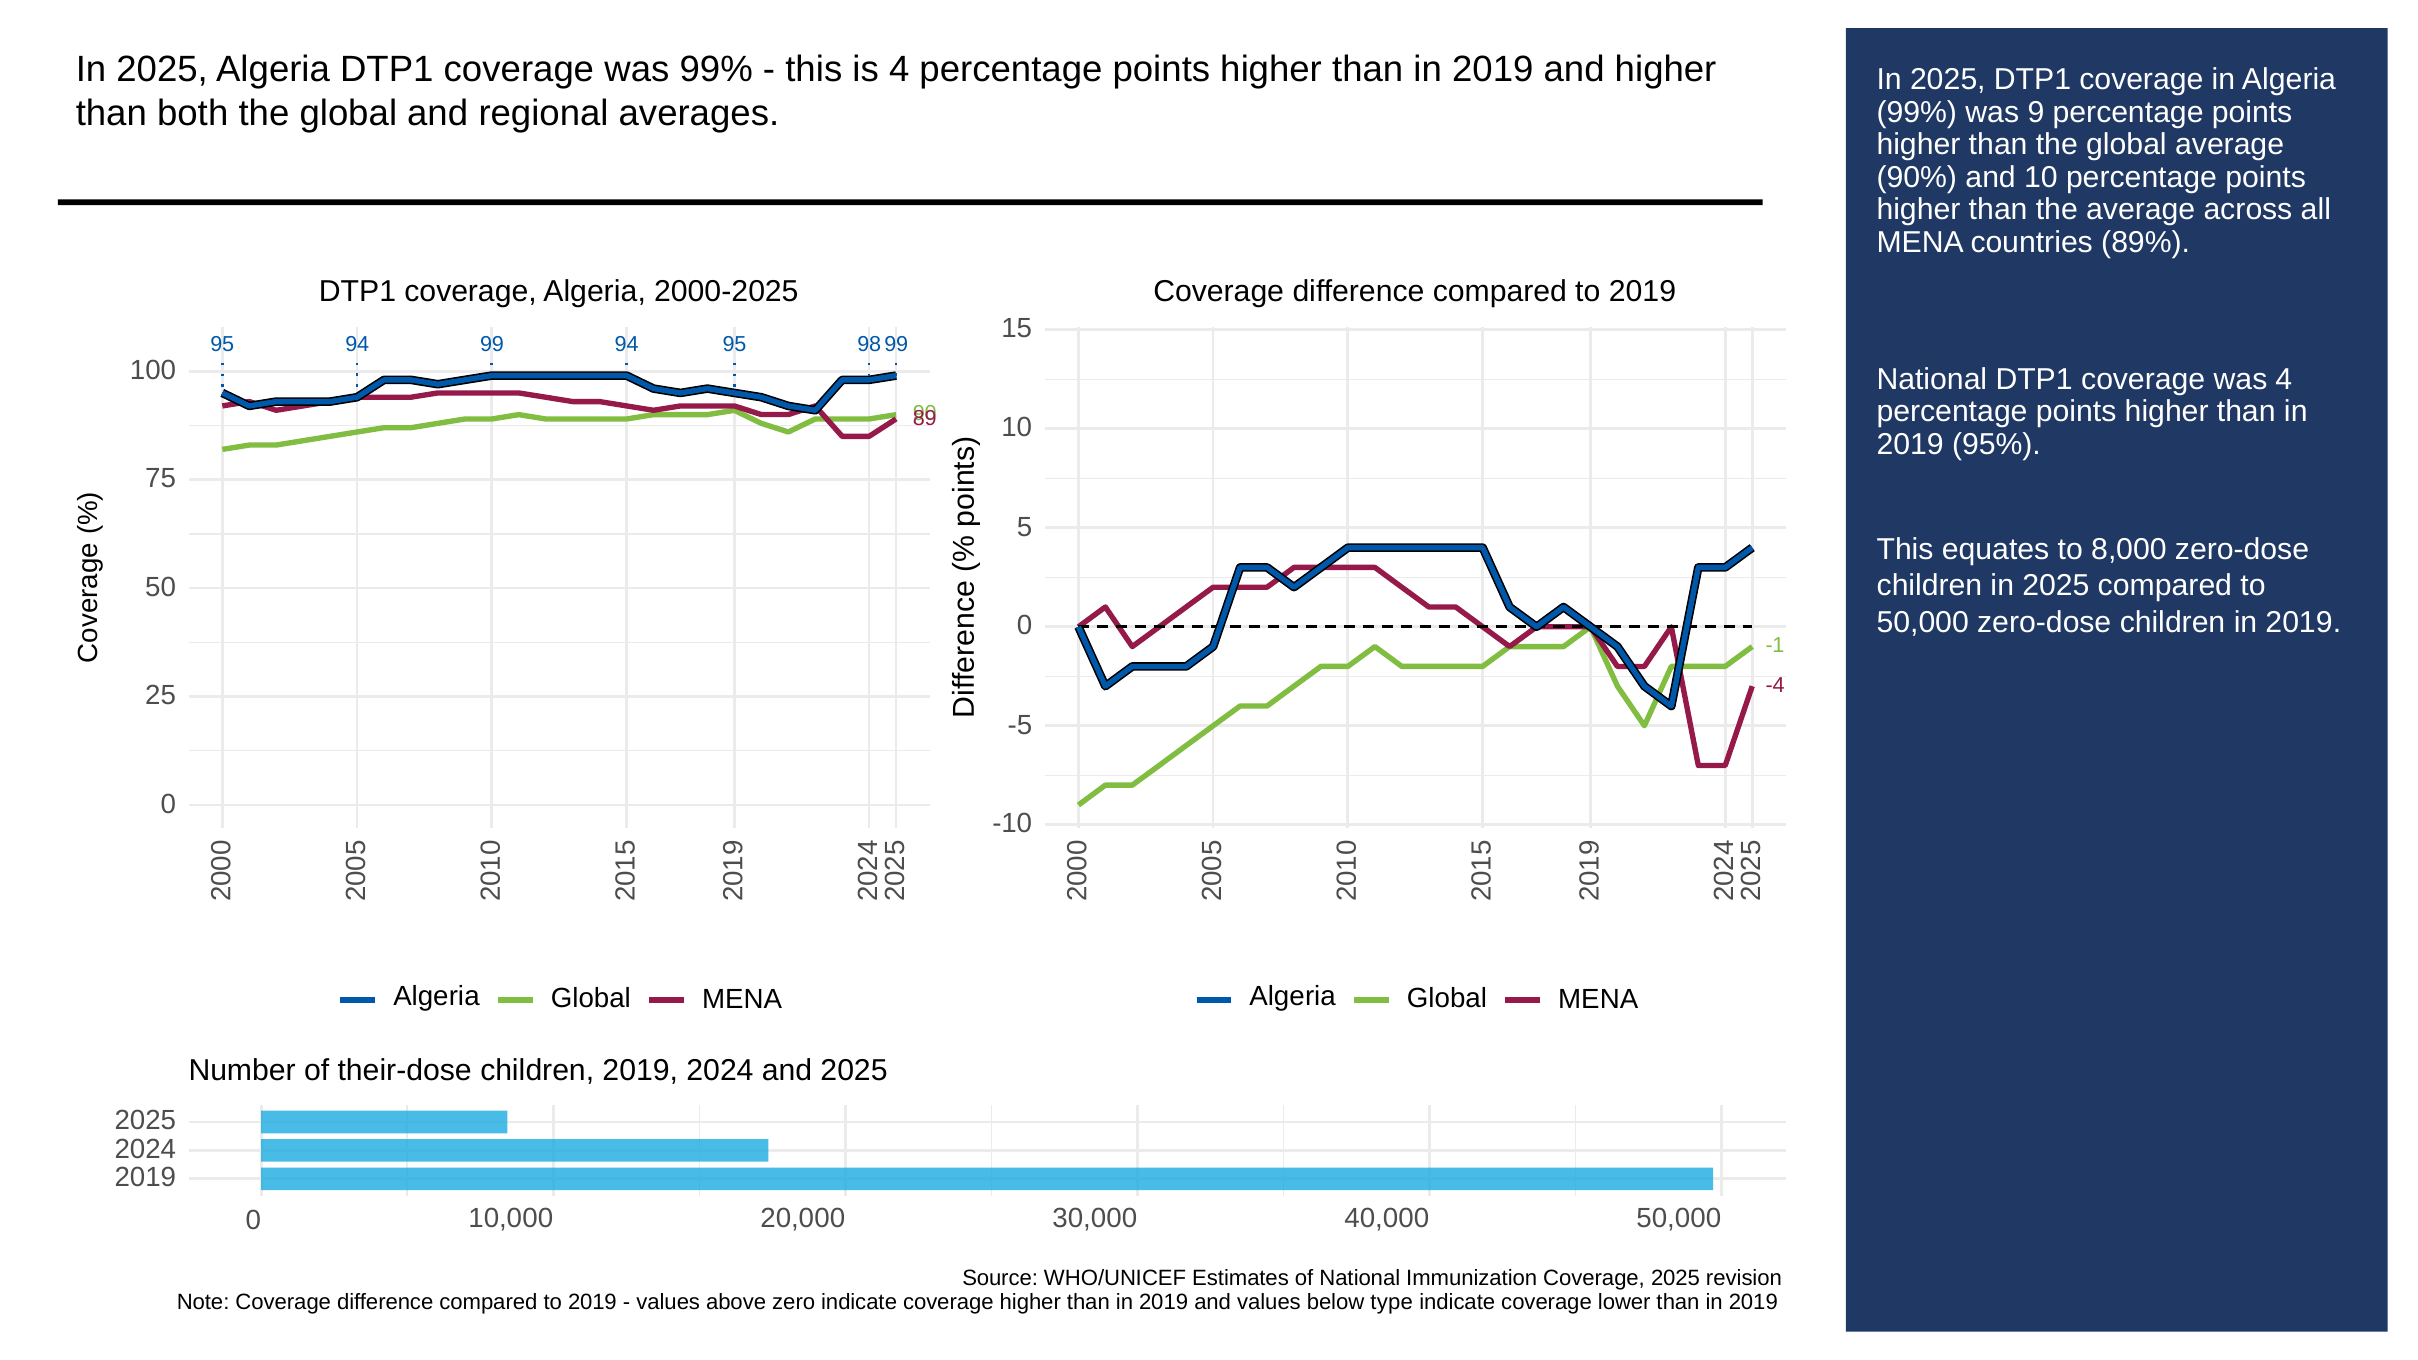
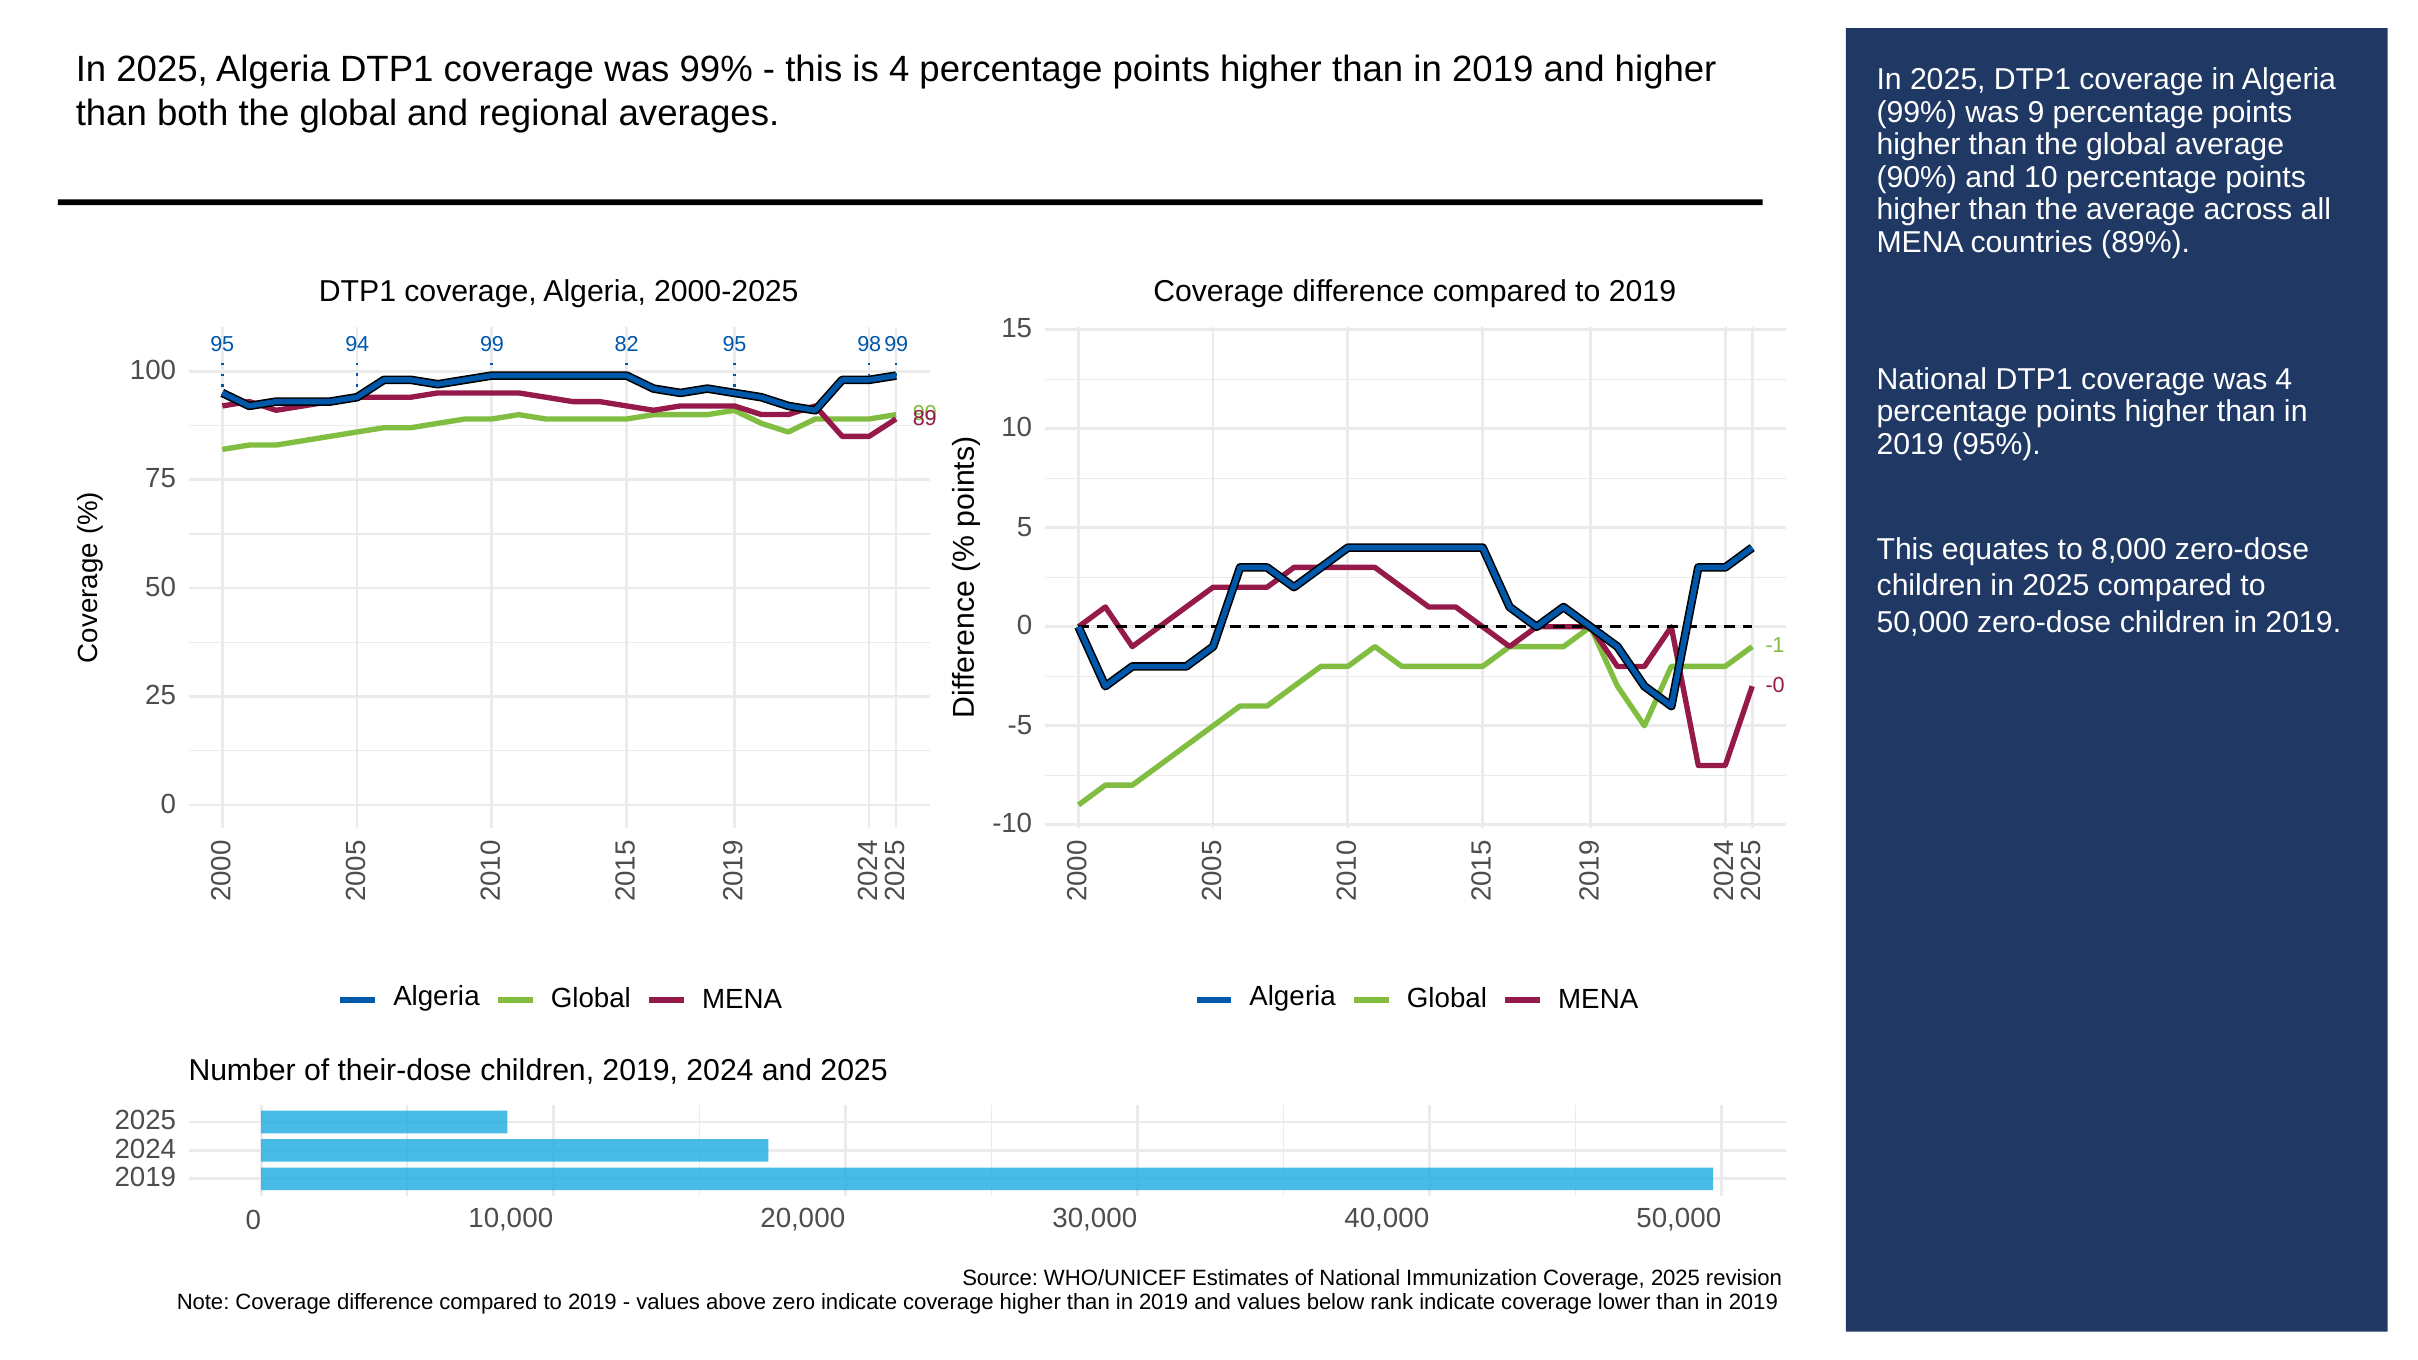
99 94: 94 -> 82
-4: -4 -> -0
type: type -> rank
